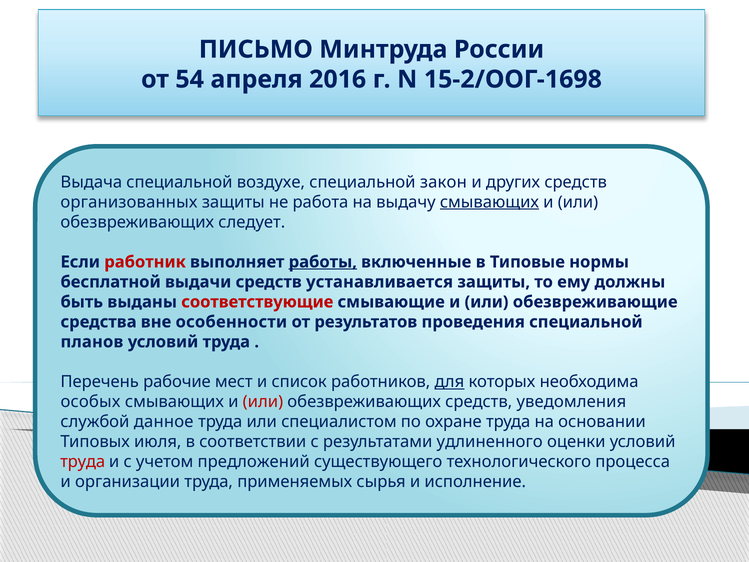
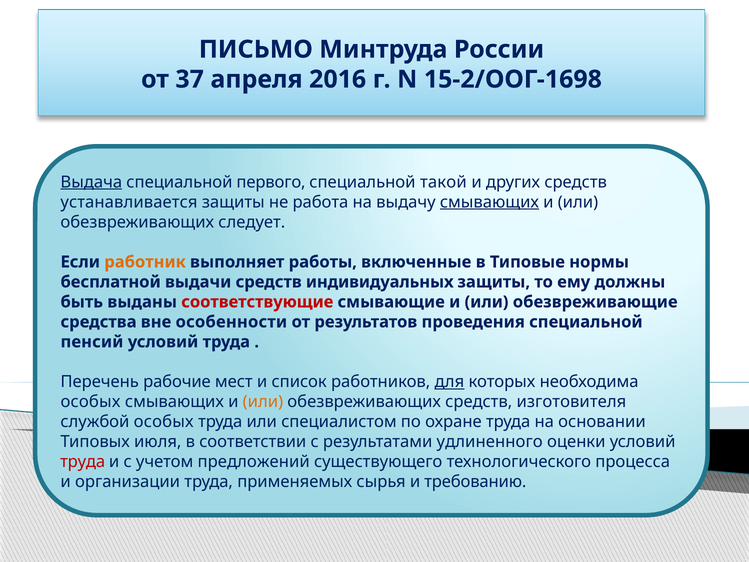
54: 54 -> 37
Выдача underline: none -> present
воздухе: воздухе -> первого
закон: закон -> такой
организованных: организованных -> устанавливается
работник colour: red -> orange
работы underline: present -> none
устанавливается: устанавливается -> индивидуальных
планов: планов -> пенсий
или at (263, 402) colour: red -> orange
уведомления: уведомления -> изготовителя
службой данное: данное -> особых
исполнение: исполнение -> требованию
